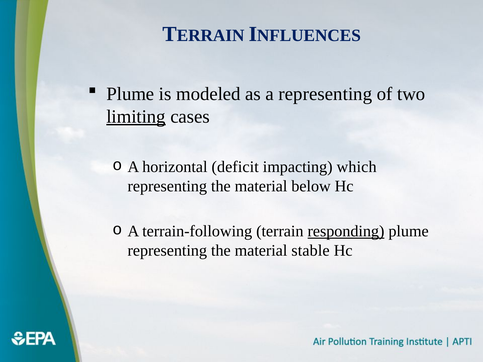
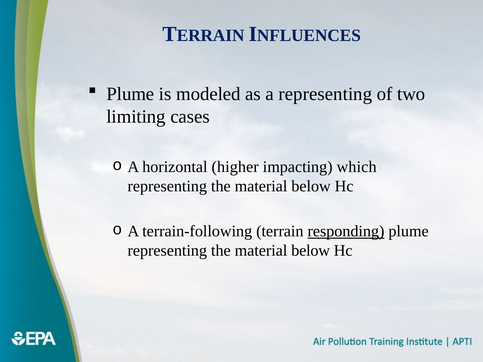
limiting underline: present -> none
deficit: deficit -> higher
stable at (310, 251): stable -> below
